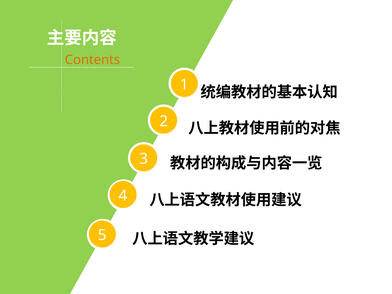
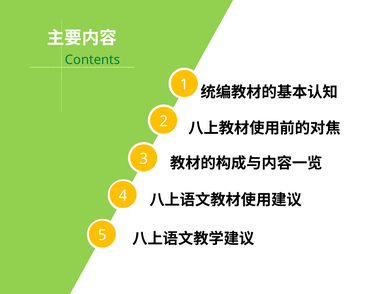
Contents colour: orange -> green
